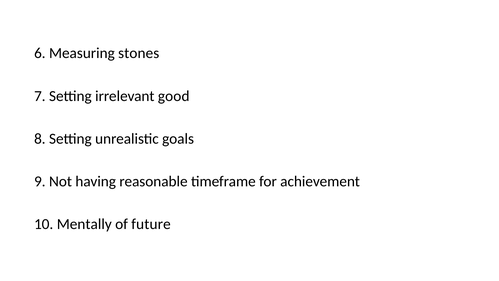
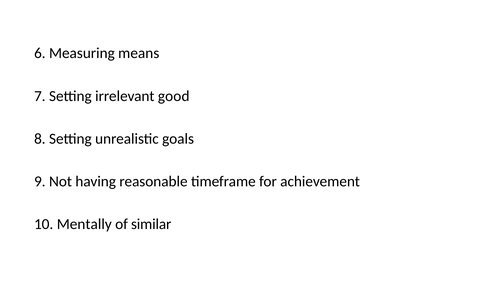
stones: stones -> means
future: future -> similar
